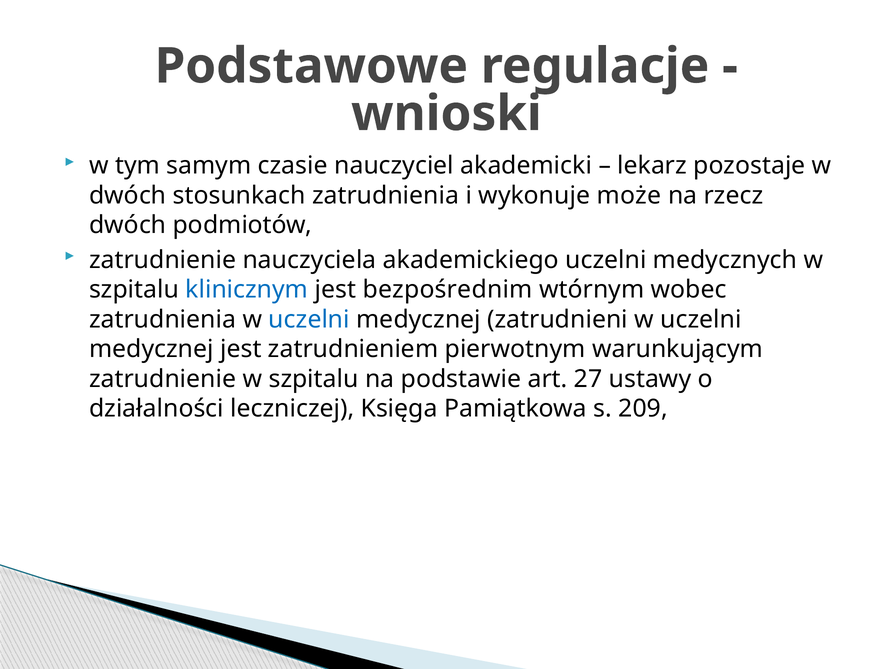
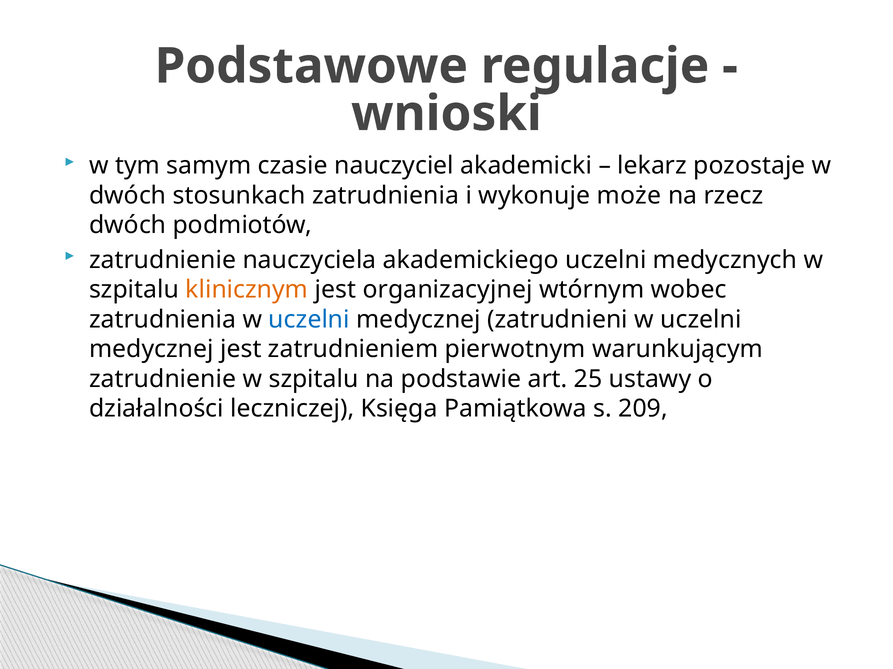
klinicznym colour: blue -> orange
bezpośrednim: bezpośrednim -> organizacyjnej
27: 27 -> 25
